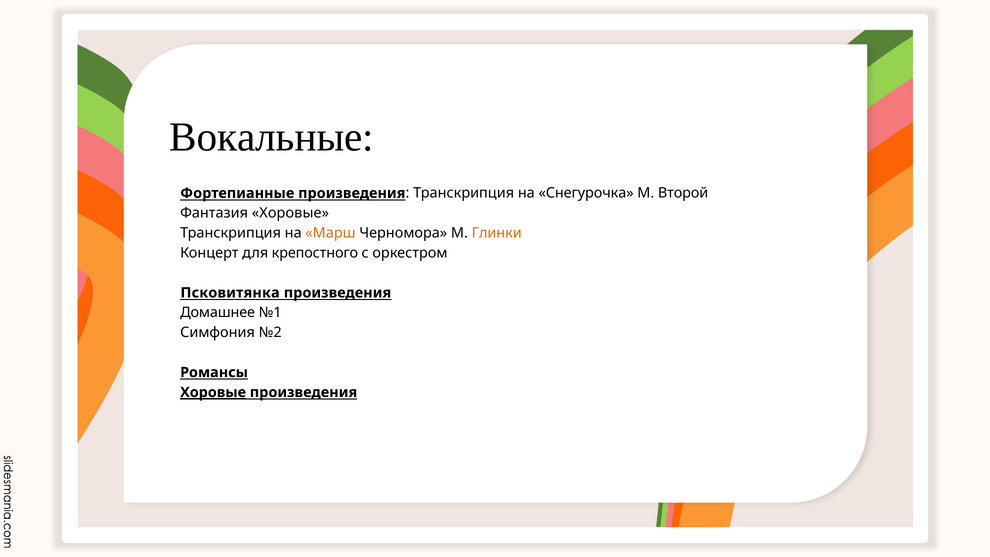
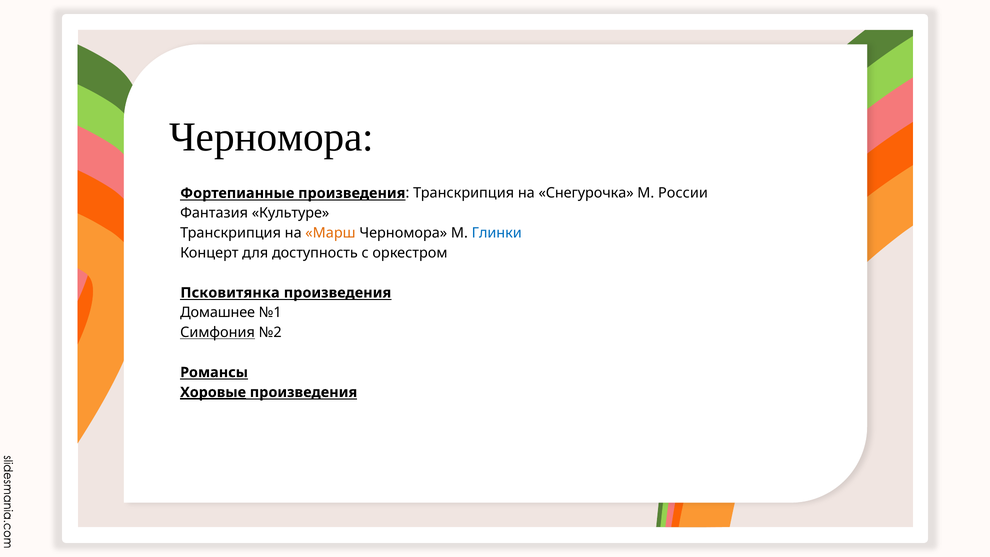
Вокальные at (271, 137): Вокальные -> Черномора
Второй: Второй -> России
Фантазия Хоровые: Хоровые -> Культуре
Глинки colour: orange -> blue
крепостного: крепостного -> доступность
Симфония underline: none -> present
